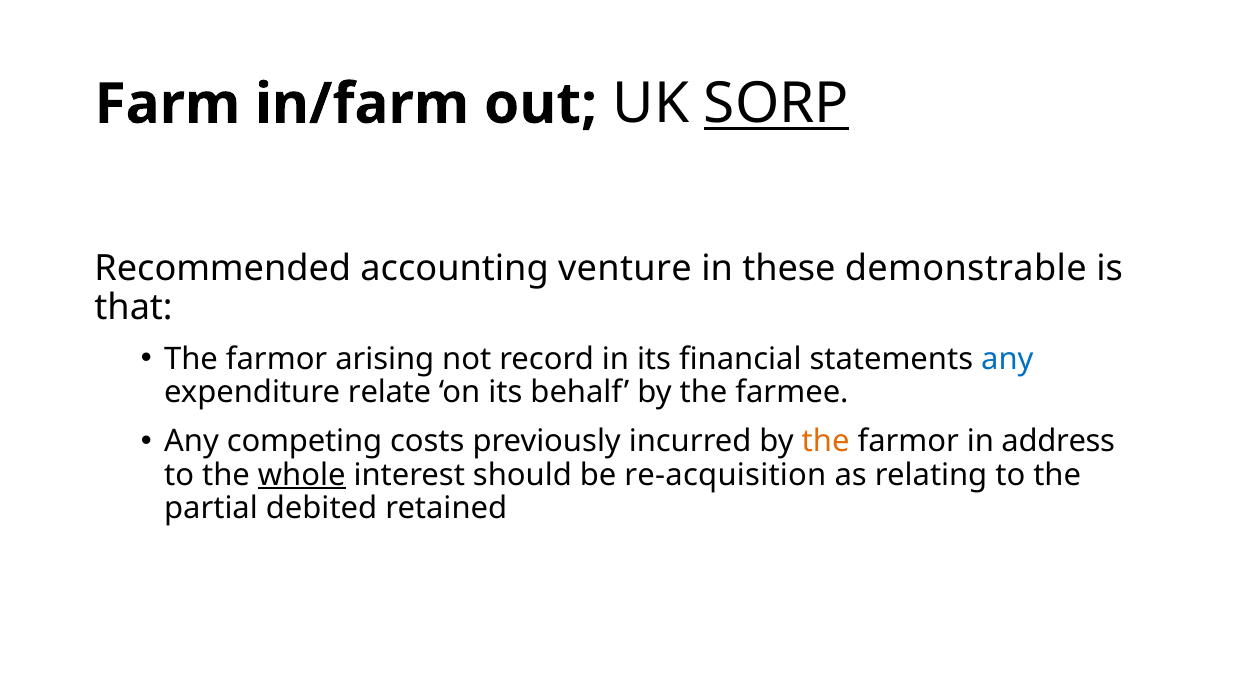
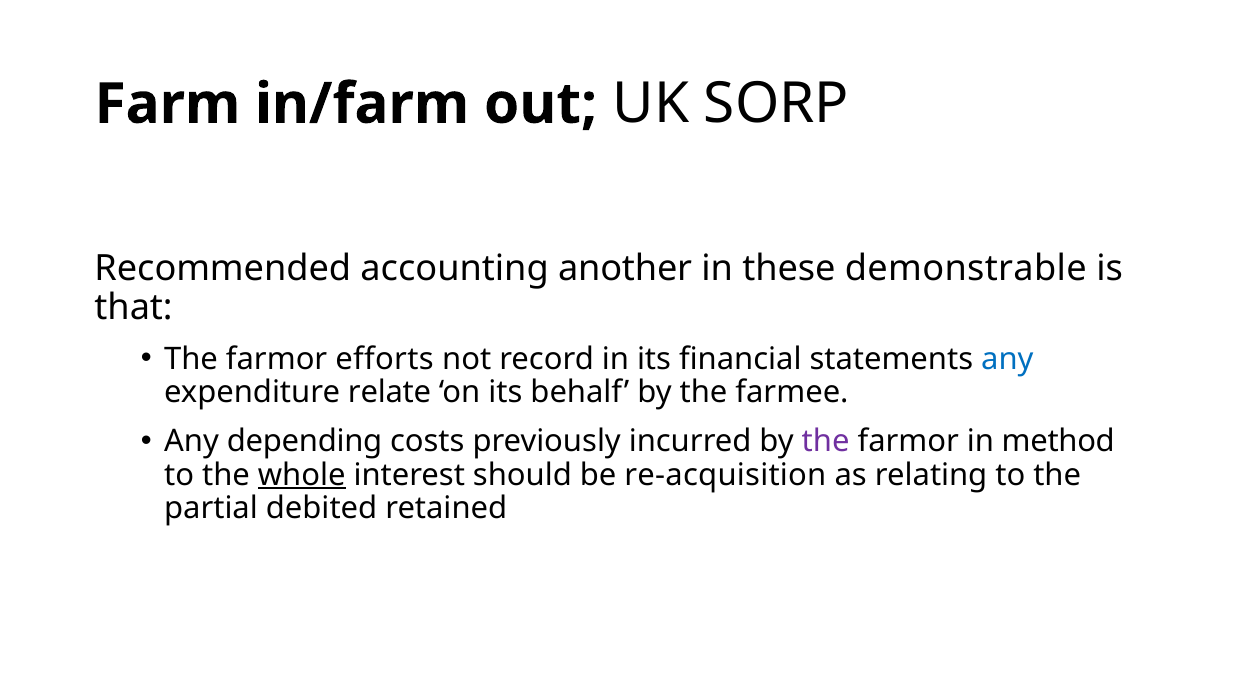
SORP underline: present -> none
venture: venture -> another
arising: arising -> efforts
competing: competing -> depending
the at (826, 441) colour: orange -> purple
address: address -> method
